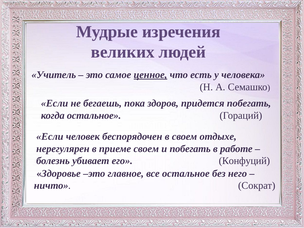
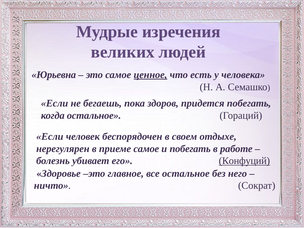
Учитель: Учитель -> Юрьевна
приеме своем: своем -> самое
Конфуций underline: none -> present
